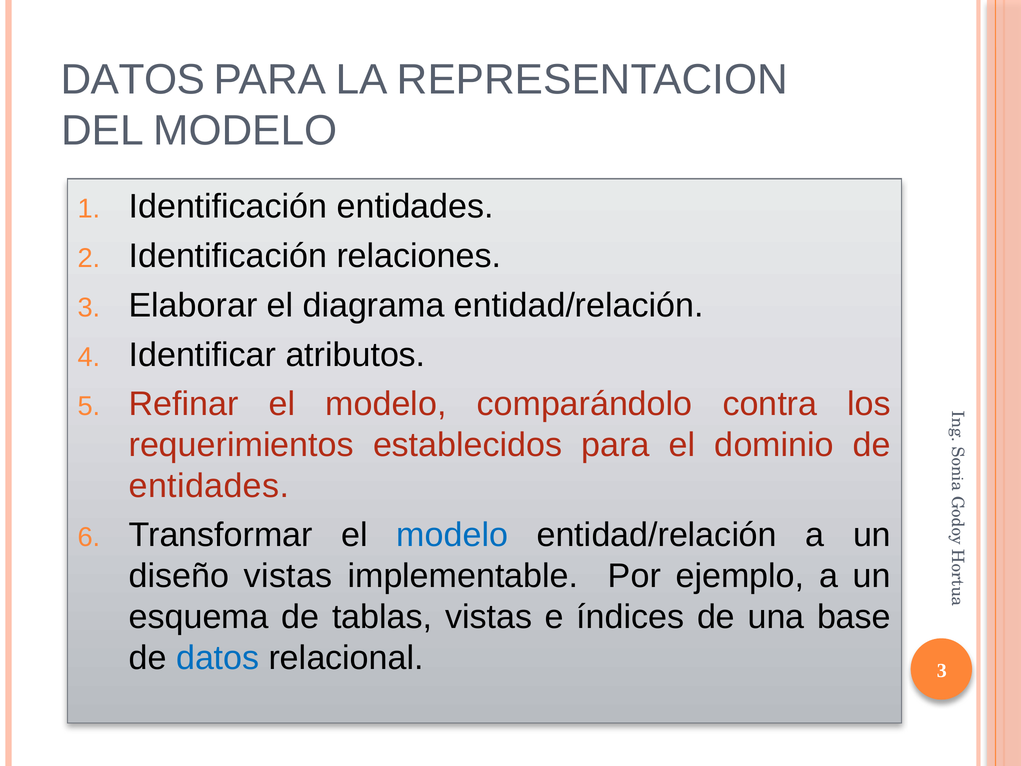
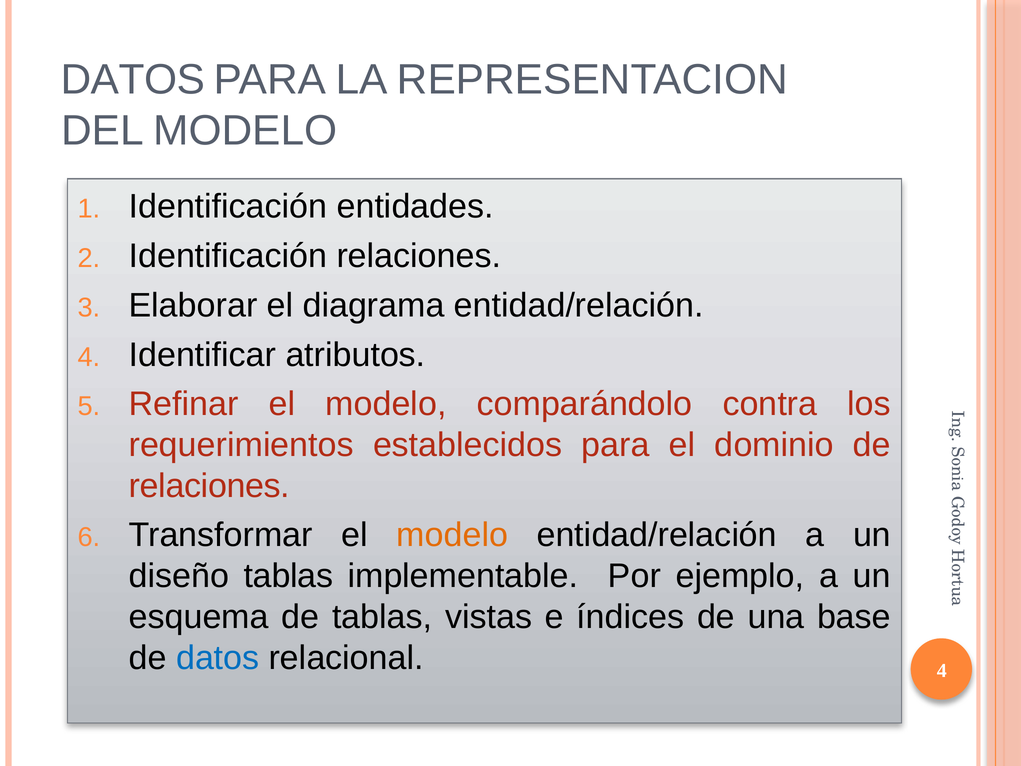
entidades at (209, 486): entidades -> relaciones
modelo at (452, 535) colour: blue -> orange
diseño vistas: vistas -> tablas
relacional 3: 3 -> 4
